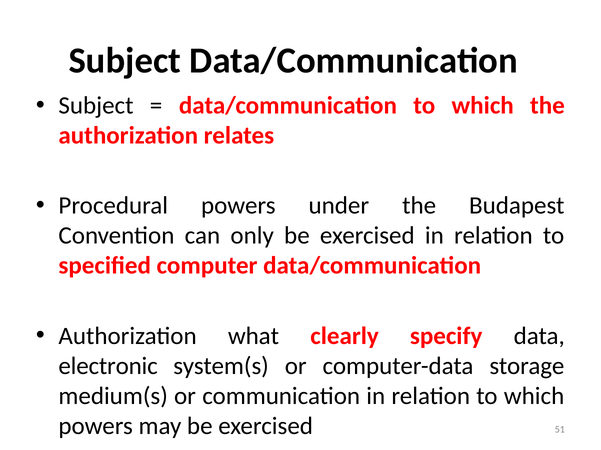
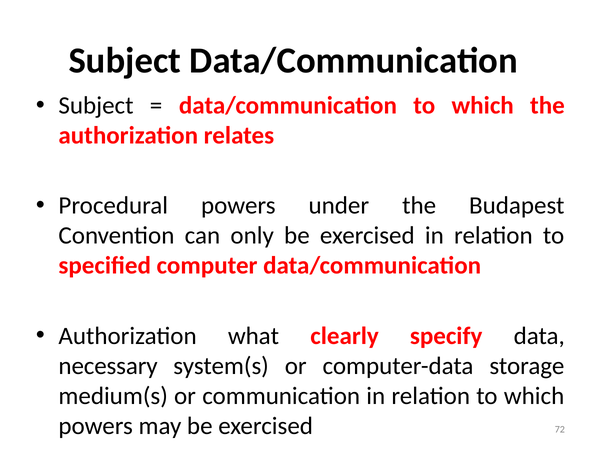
electronic: electronic -> necessary
51: 51 -> 72
